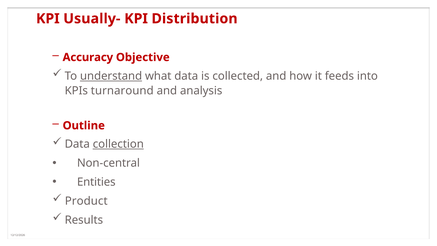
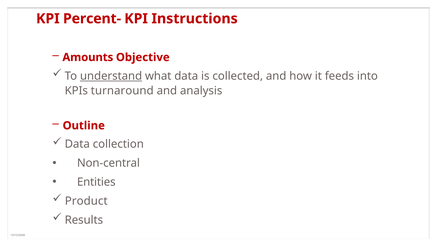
Usually-: Usually- -> Percent-
Distribution: Distribution -> Instructions
Accuracy: Accuracy -> Amounts
collection underline: present -> none
